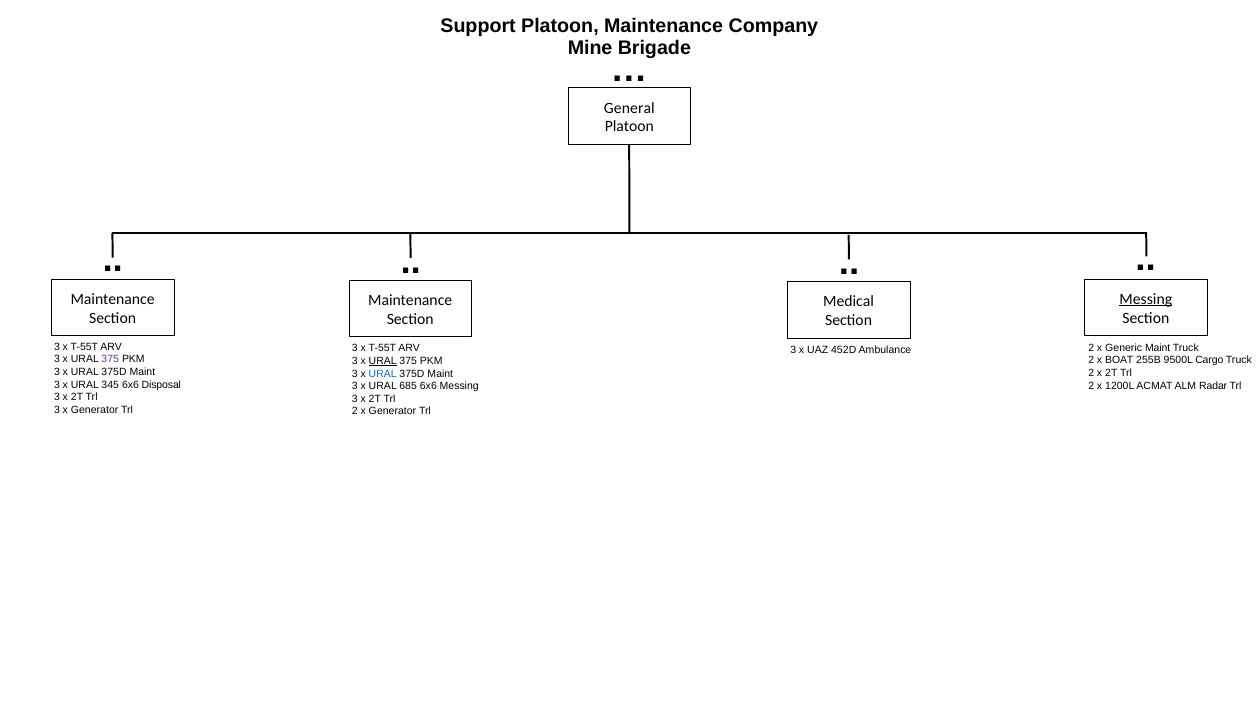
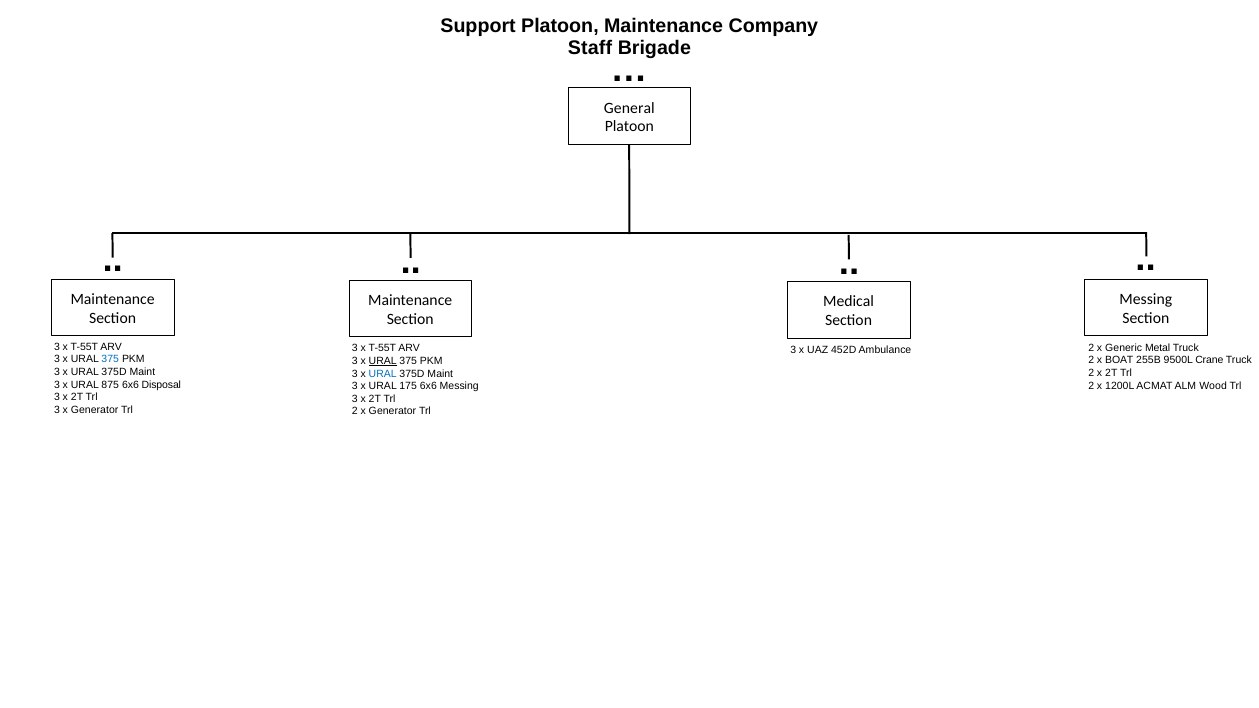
Mine: Mine -> Staff
Messing at (1146, 299) underline: present -> none
Generic Maint: Maint -> Metal
375 at (110, 360) colour: purple -> blue
Cargo: Cargo -> Crane
345: 345 -> 875
Radar: Radar -> Wood
685: 685 -> 175
